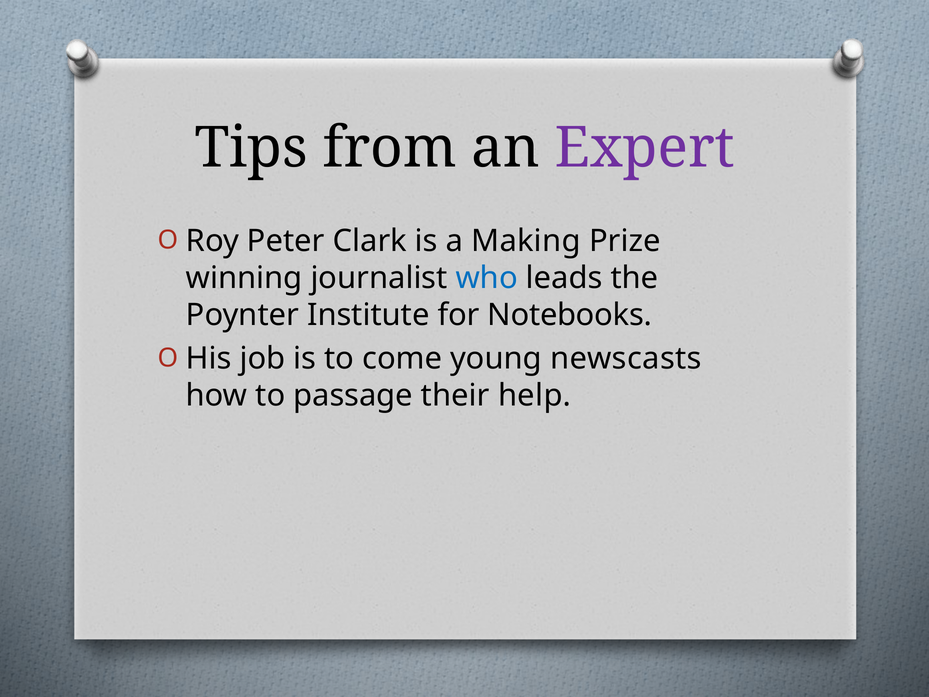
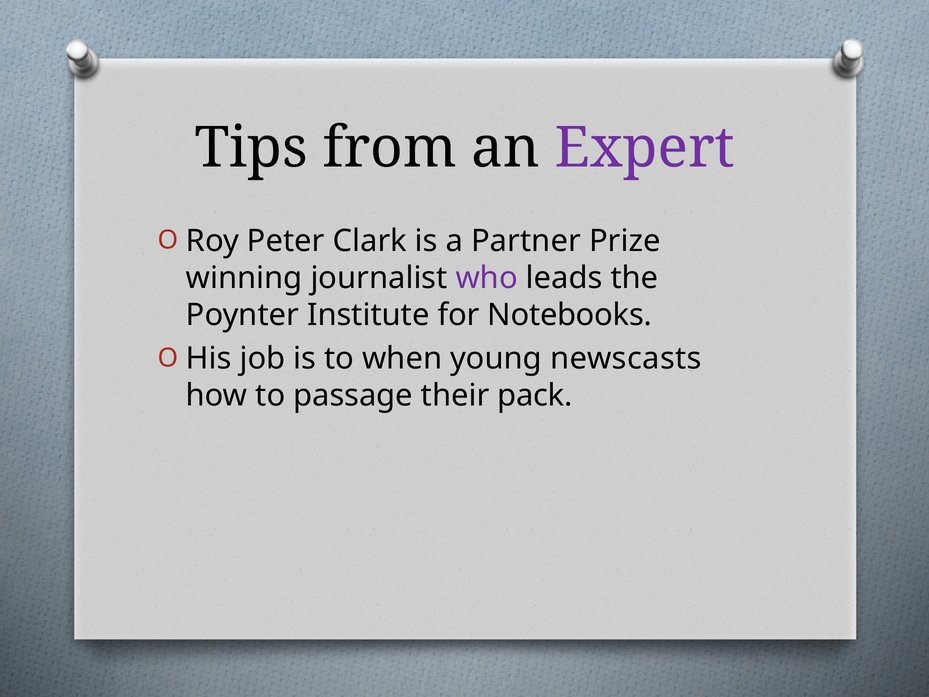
Making: Making -> Partner
who colour: blue -> purple
come: come -> when
help: help -> pack
